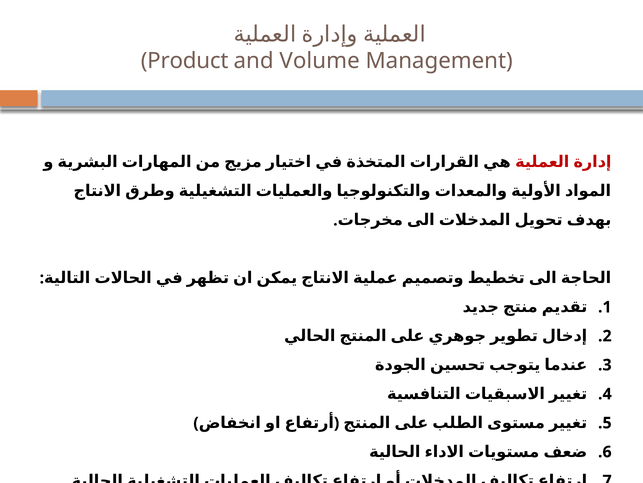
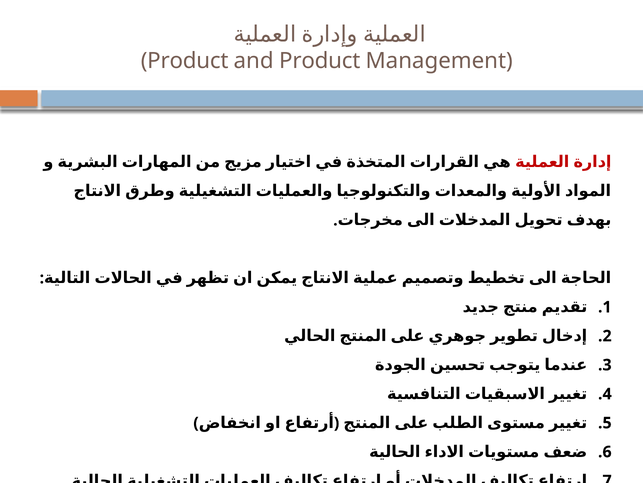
and Volume: Volume -> Product
